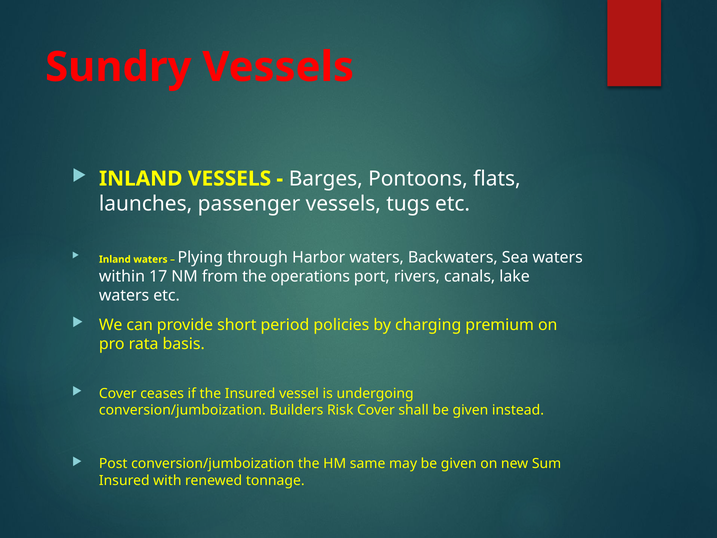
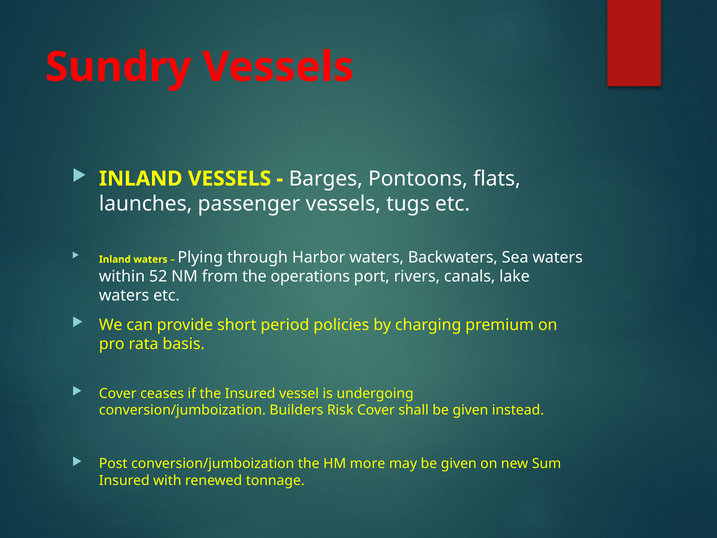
17: 17 -> 52
same: same -> more
